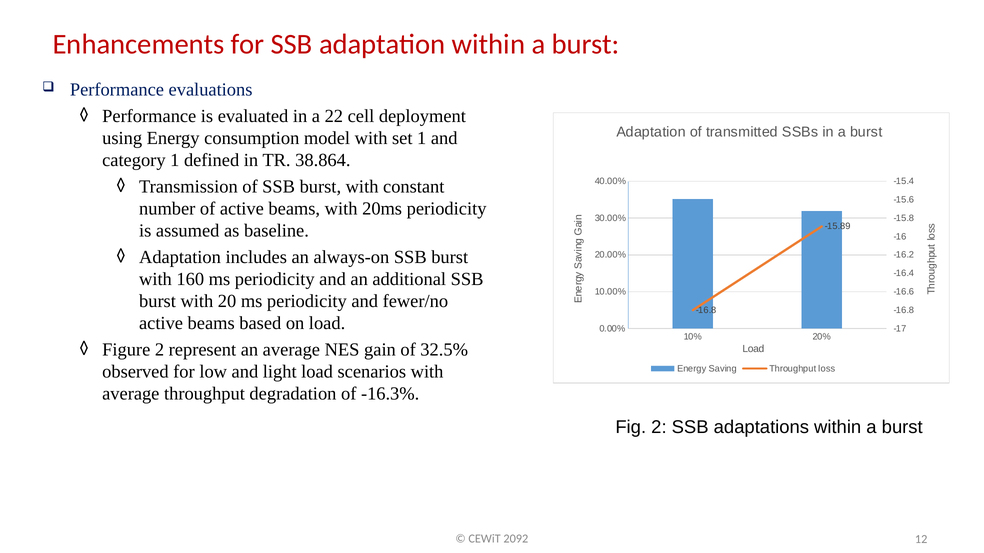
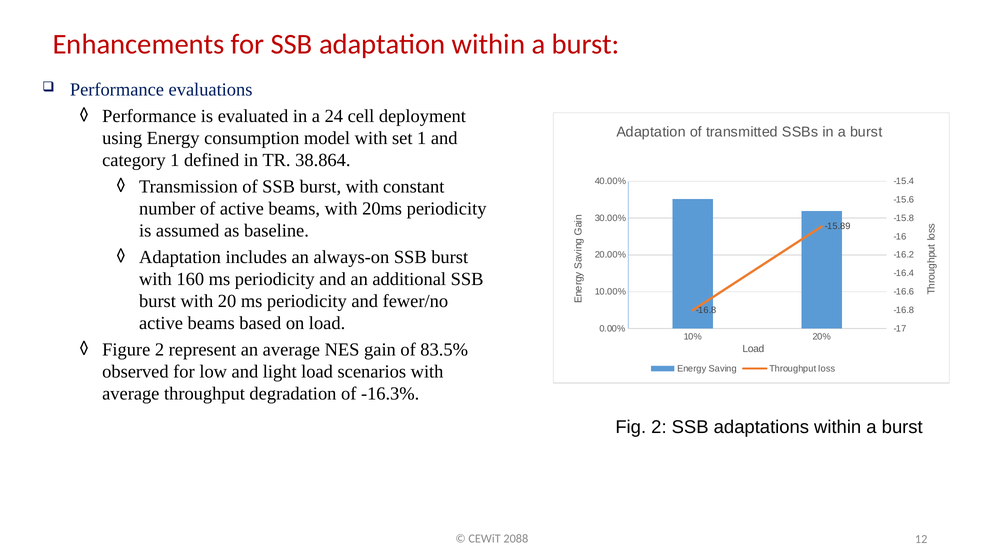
22: 22 -> 24
32.5%: 32.5% -> 83.5%
2092: 2092 -> 2088
